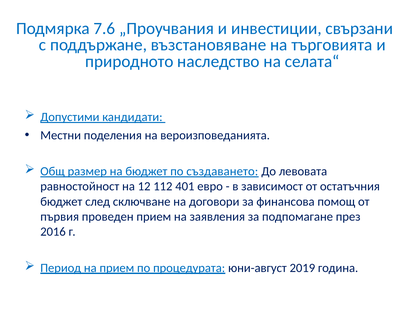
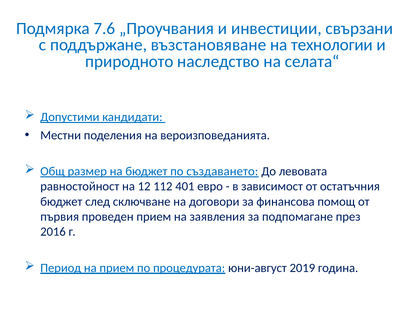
търговията: търговията -> технологии
